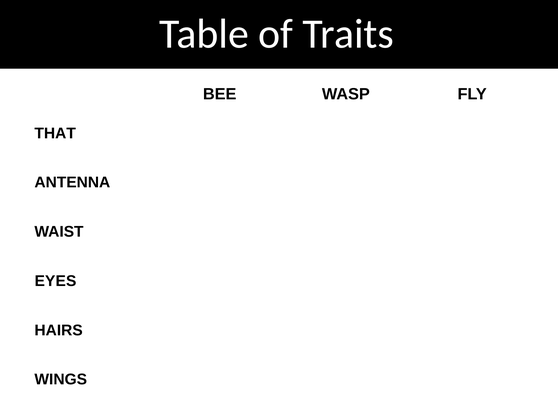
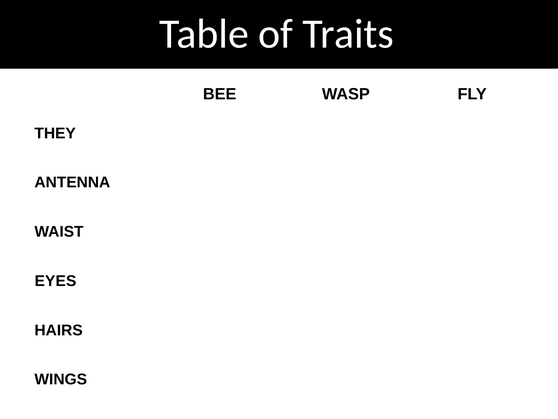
THAT: THAT -> THEY
